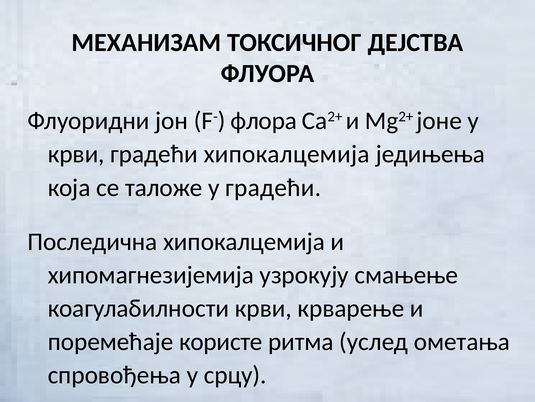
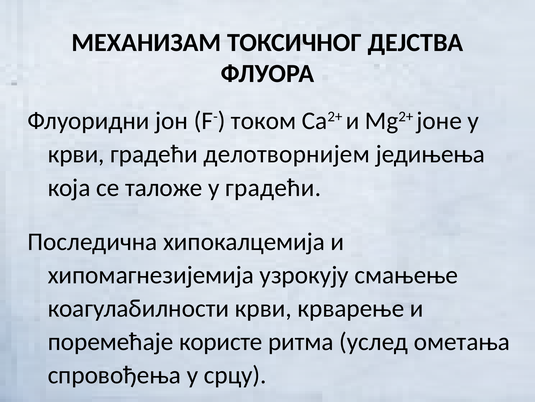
флора: флора -> током
градећи хипокалцемија: хипокалцемија -> делотворнијем
